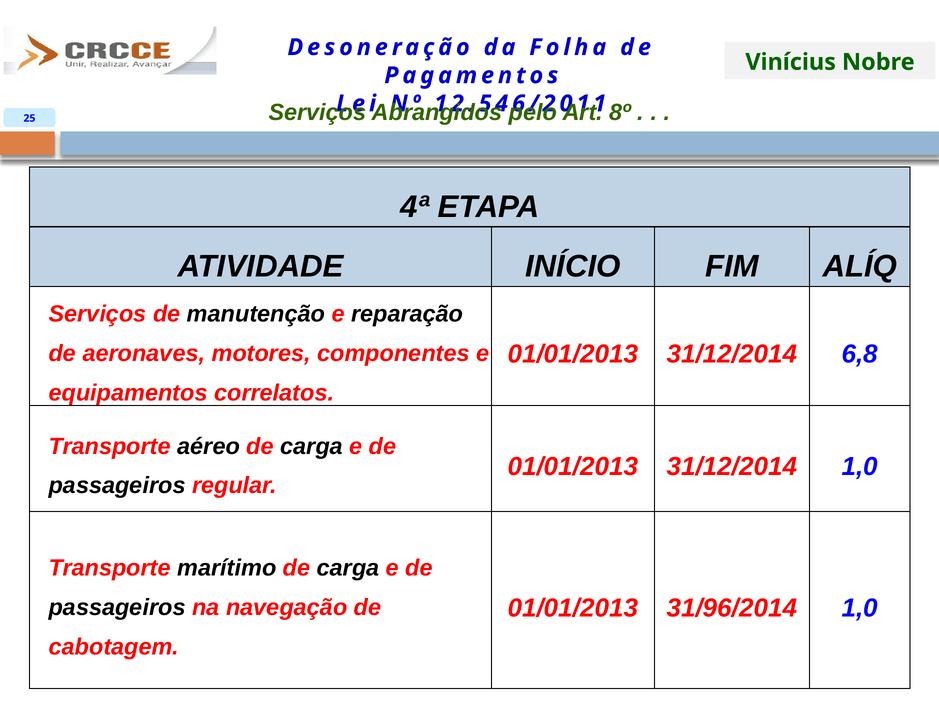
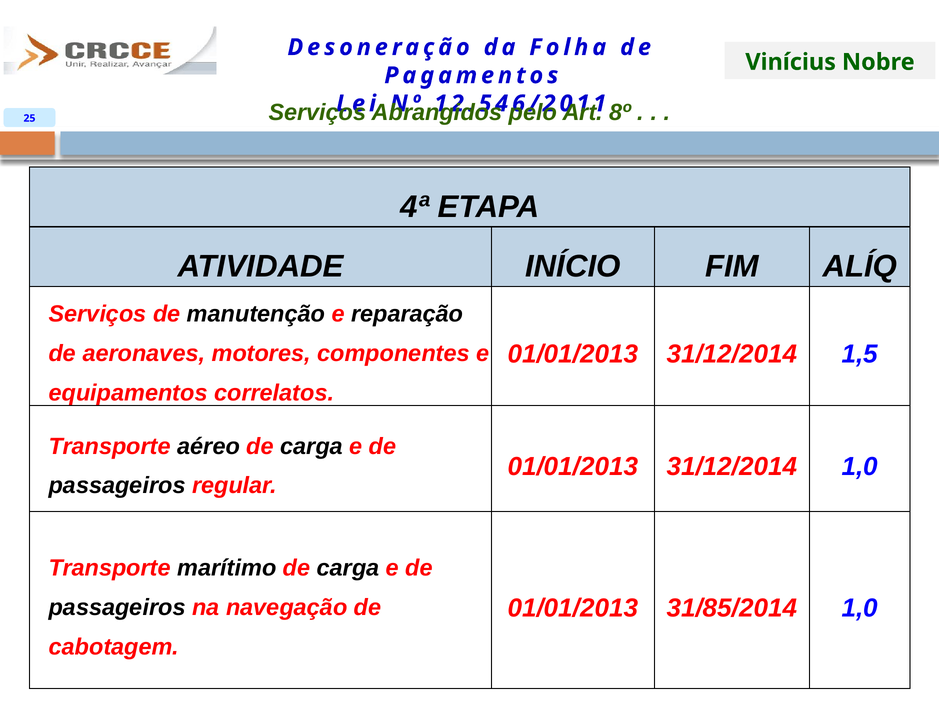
6,8: 6,8 -> 1,5
31/96/2014: 31/96/2014 -> 31/85/2014
